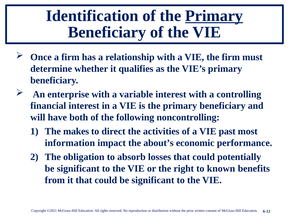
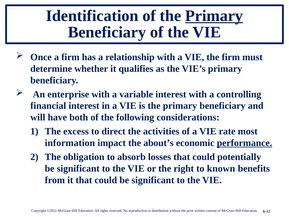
noncontrolling: noncontrolling -> considerations
makes: makes -> excess
past: past -> rate
performance underline: none -> present
